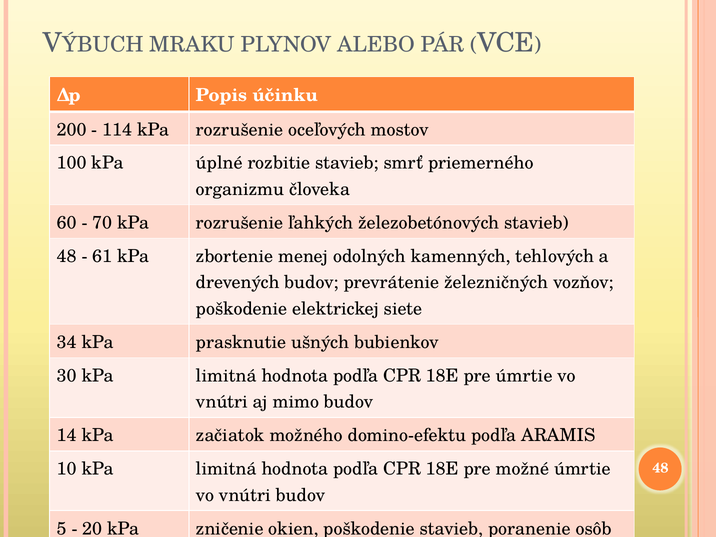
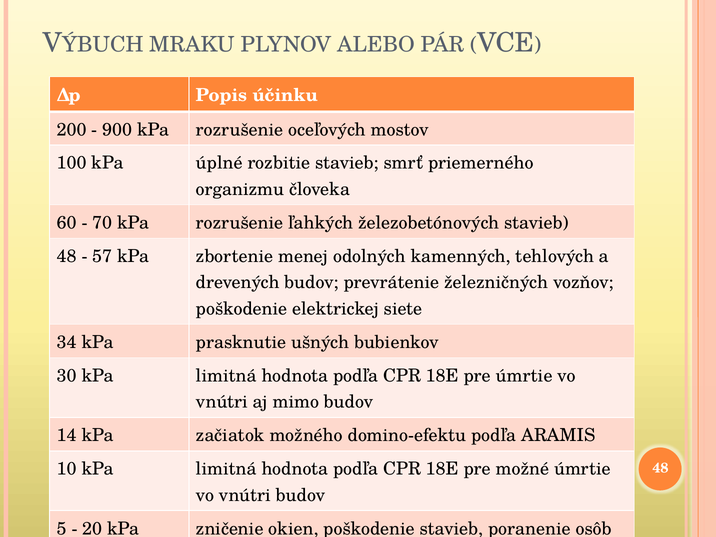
114: 114 -> 900
61: 61 -> 57
